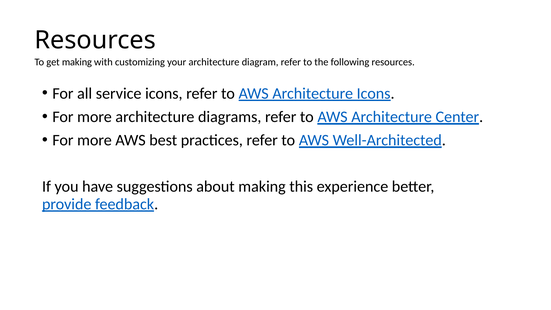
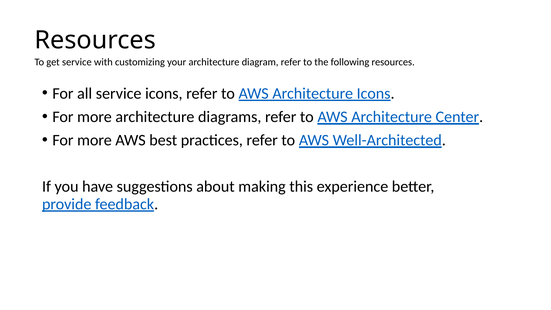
get making: making -> service
